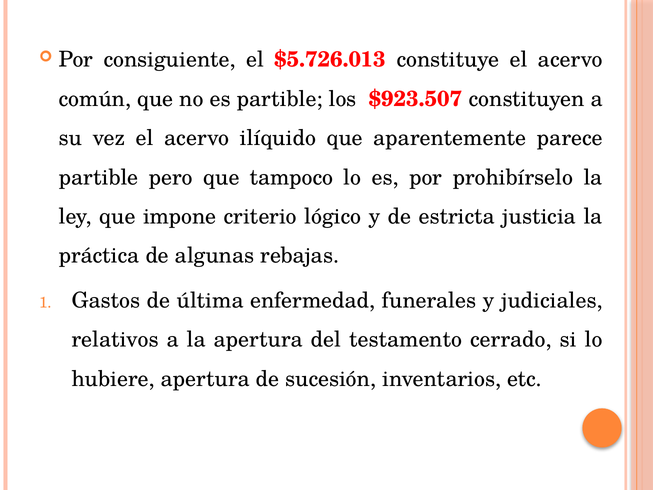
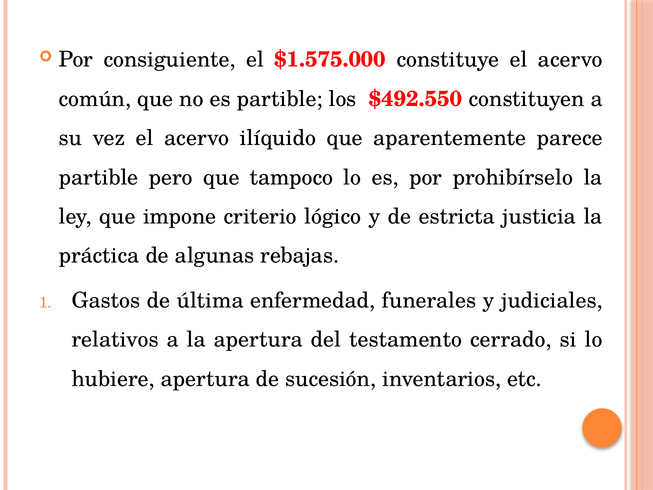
$5.726.013: $5.726.013 -> $1.575.000
$923.507: $923.507 -> $492.550
